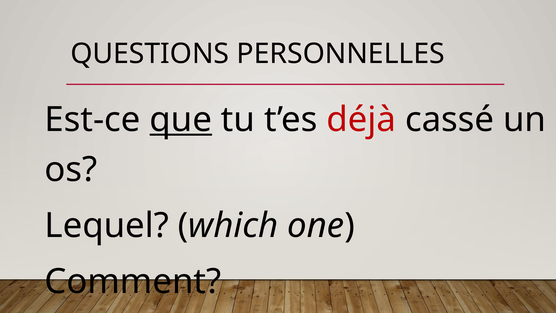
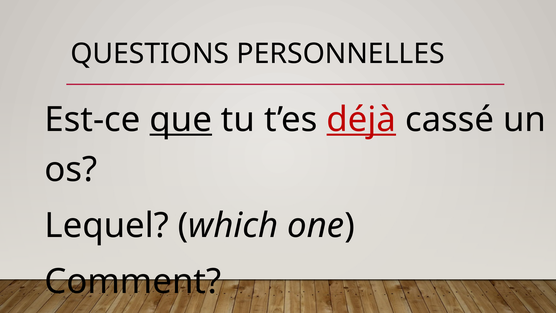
déjà underline: none -> present
